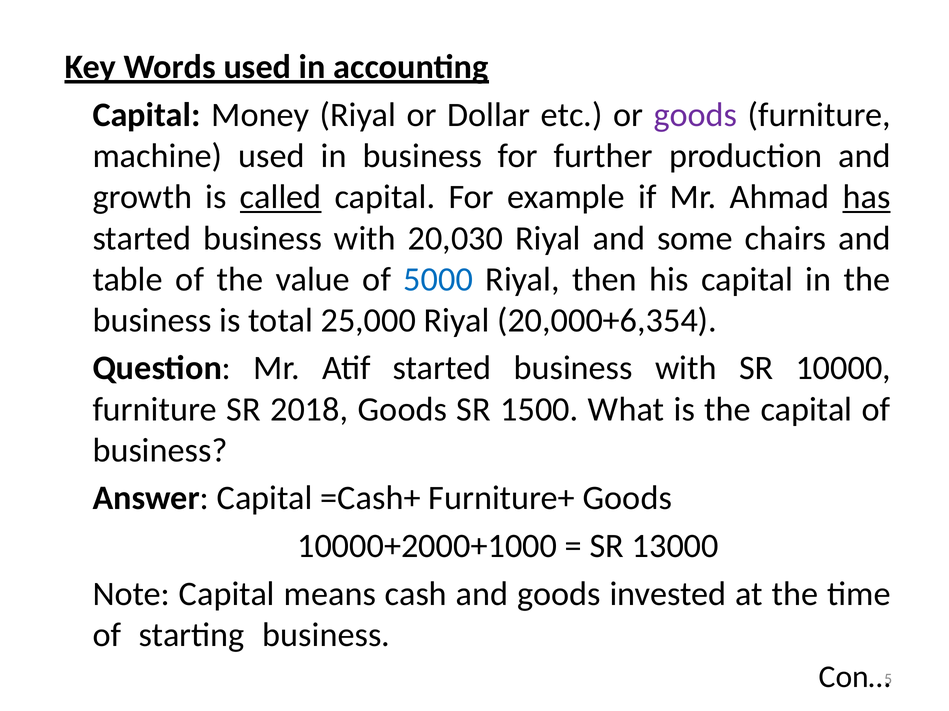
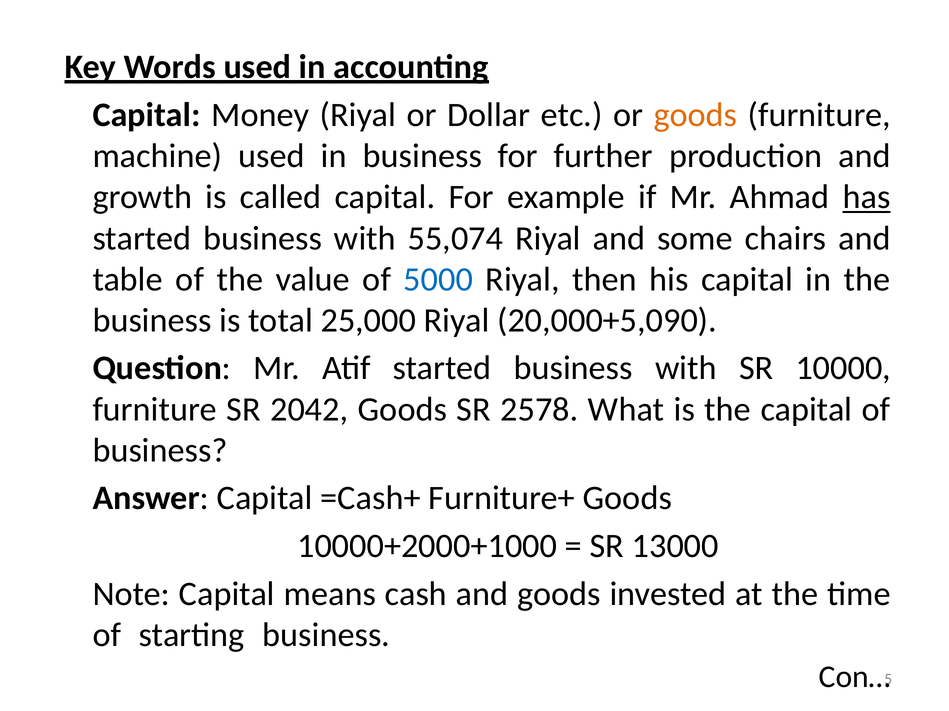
goods at (695, 115) colour: purple -> orange
called underline: present -> none
20,030: 20,030 -> 55,074
20,000+6,354: 20,000+6,354 -> 20,000+5,090
2018: 2018 -> 2042
1500: 1500 -> 2578
